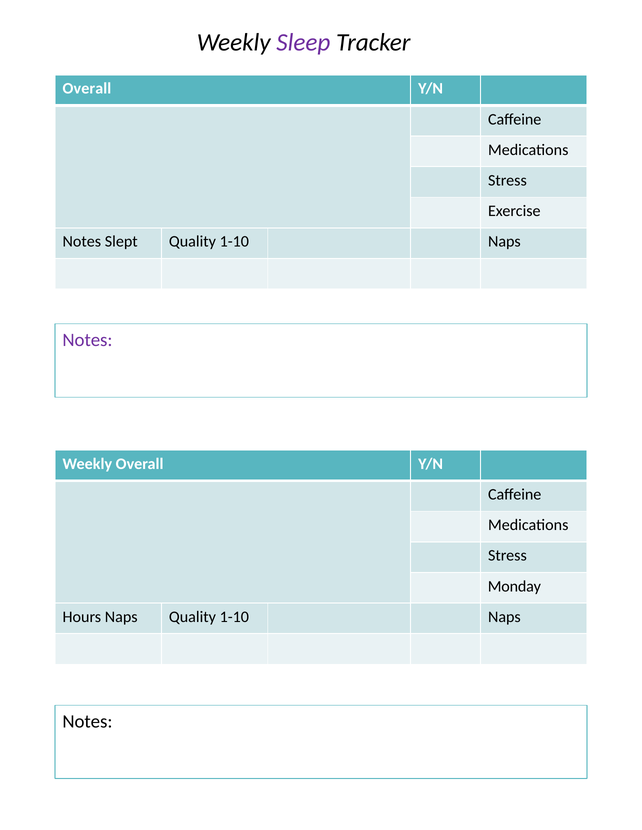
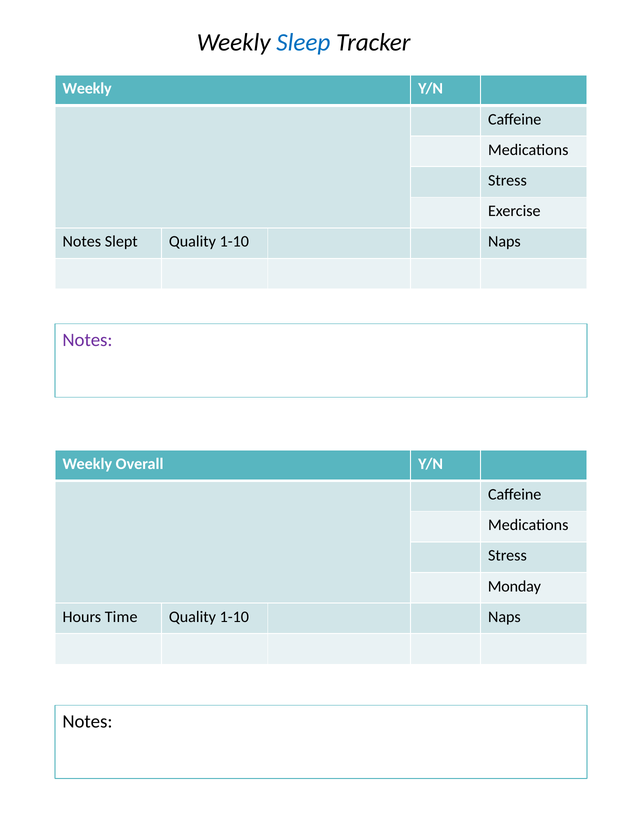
Sleep colour: purple -> blue
Overall at (87, 89): Overall -> Weekly
Hours Naps: Naps -> Time
